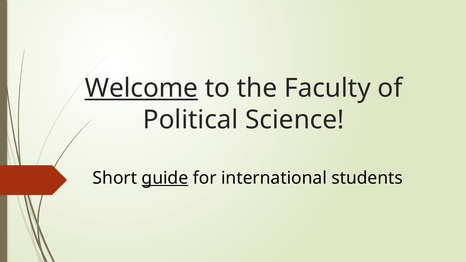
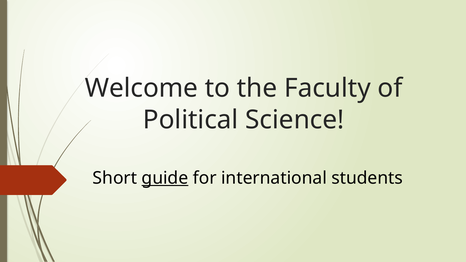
Welcome underline: present -> none
